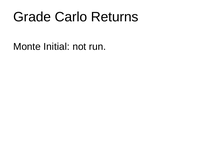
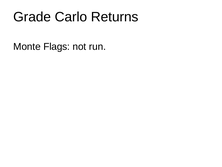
Initial: Initial -> Flags
